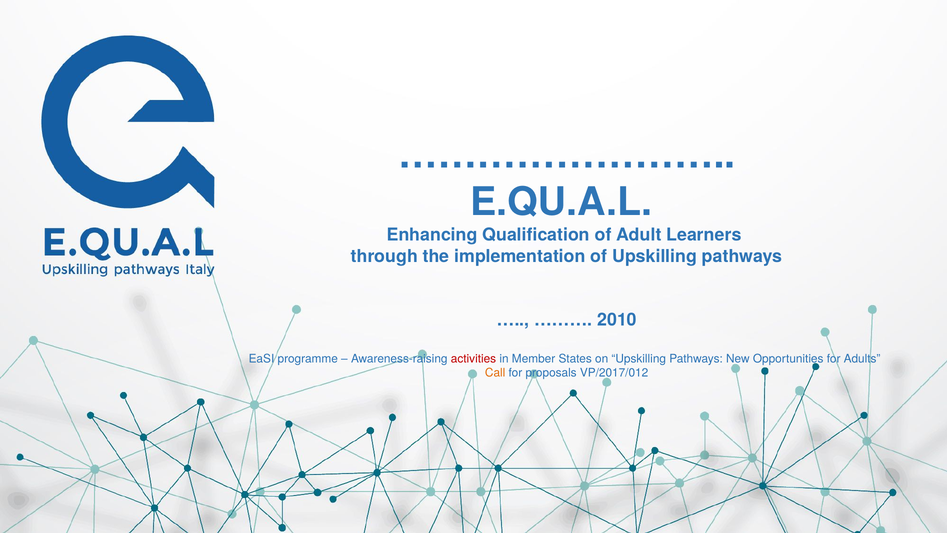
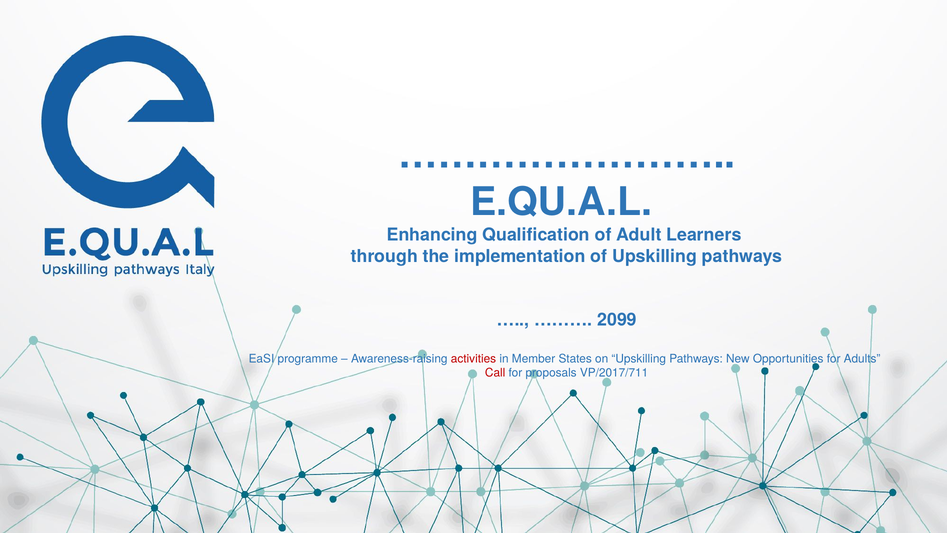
2010: 2010 -> 2099
Call colour: orange -> red
VP/2017/012: VP/2017/012 -> VP/2017/711
